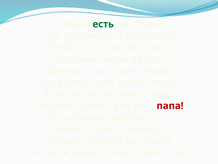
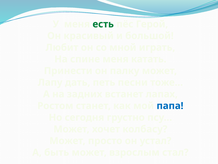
папа colour: red -> blue
